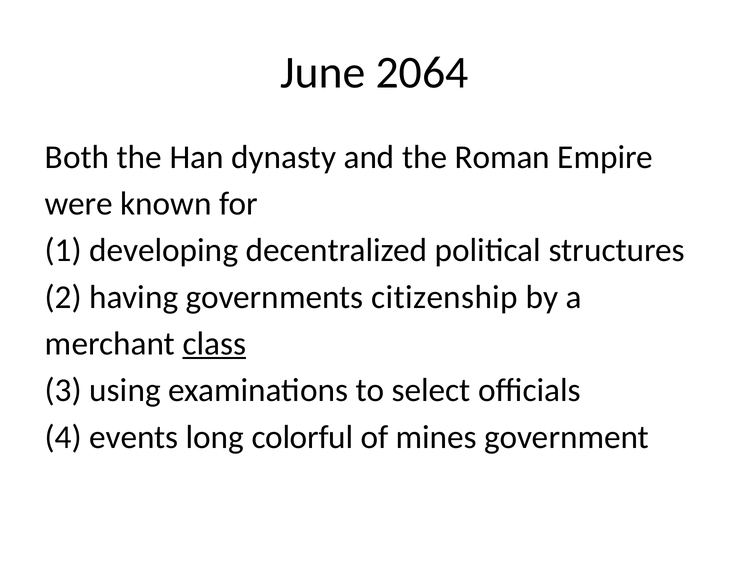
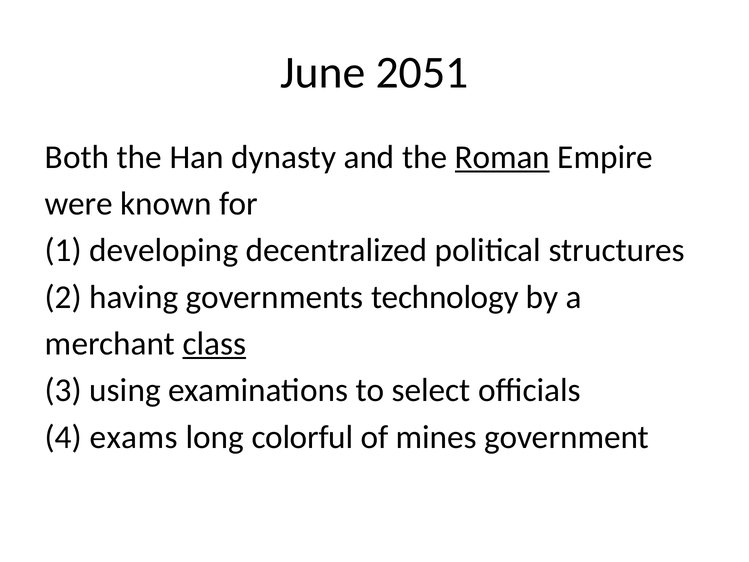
2064: 2064 -> 2051
Roman underline: none -> present
citizenship: citizenship -> technology
events: events -> exams
